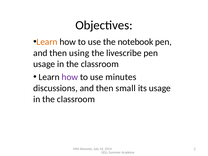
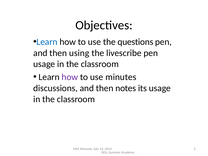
Learn at (47, 42) colour: orange -> blue
notebook: notebook -> questions
small: small -> notes
